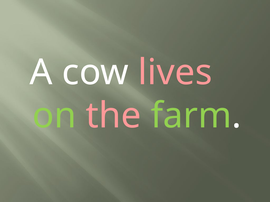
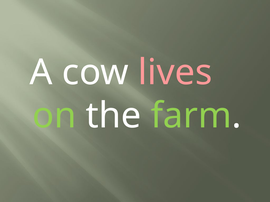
the colour: pink -> white
